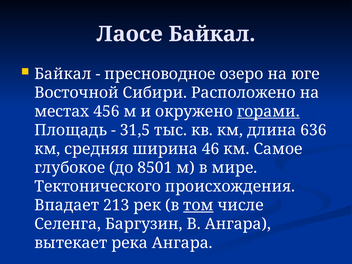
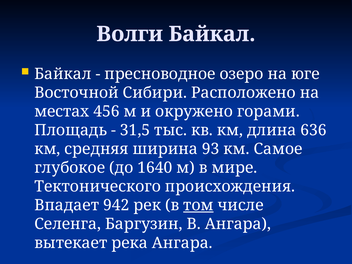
Лаосе: Лаосе -> Волги
горами underline: present -> none
46: 46 -> 93
8501: 8501 -> 1640
213: 213 -> 942
